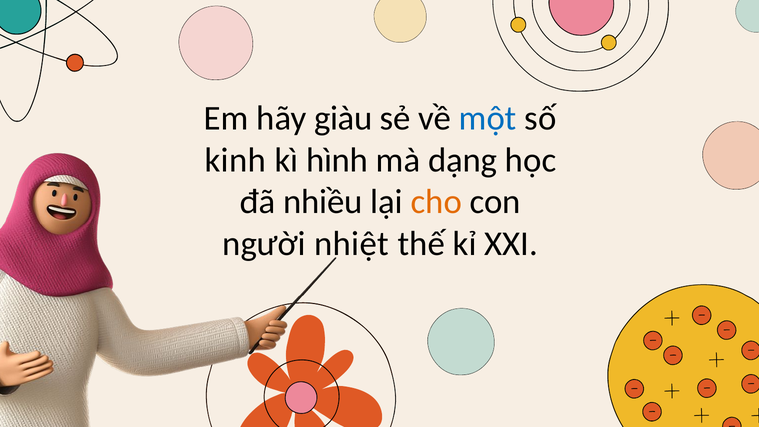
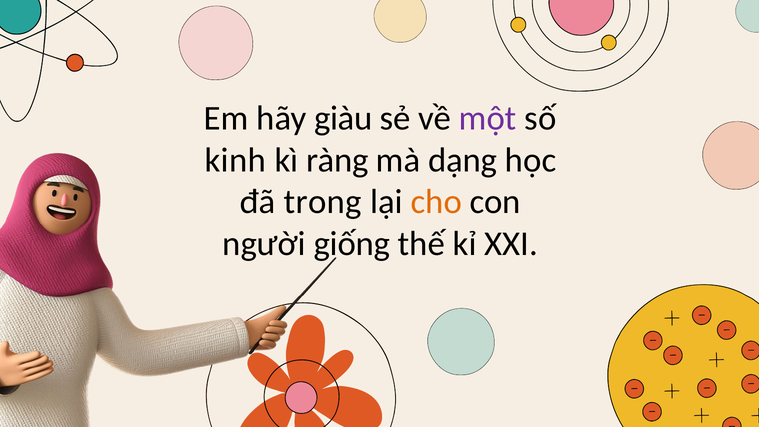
một colour: blue -> purple
hình: hình -> ràng
nhiều: nhiều -> trong
nhiệt: nhiệt -> giống
